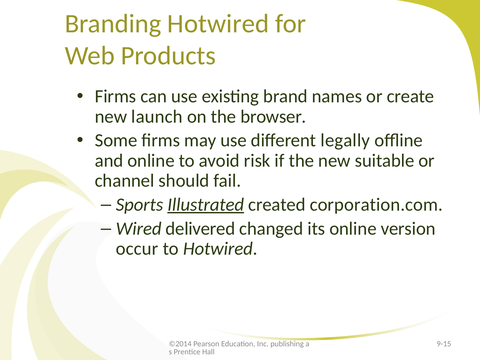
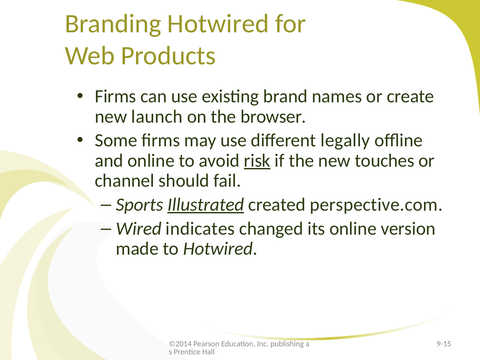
risk underline: none -> present
suitable: suitable -> touches
corporation.com: corporation.com -> perspective.com
delivered: delivered -> indicates
occur: occur -> made
